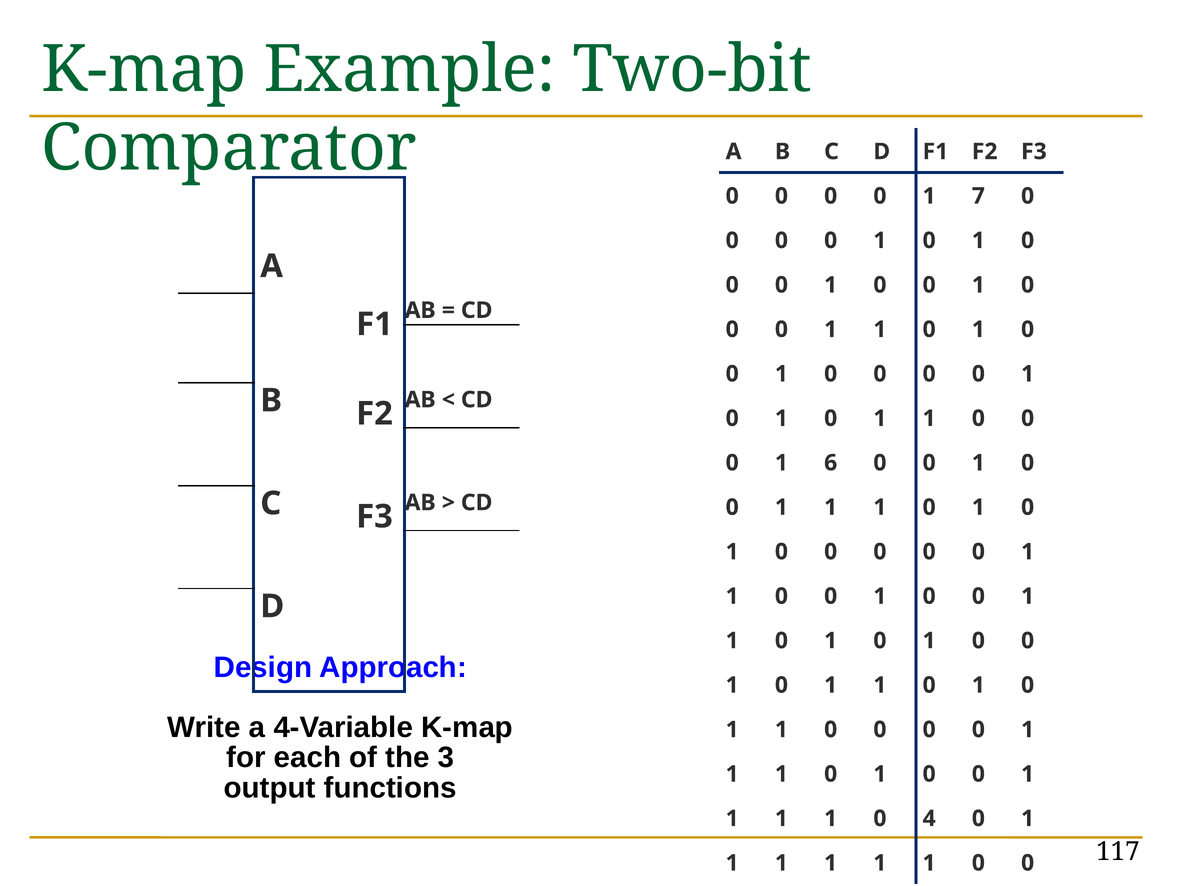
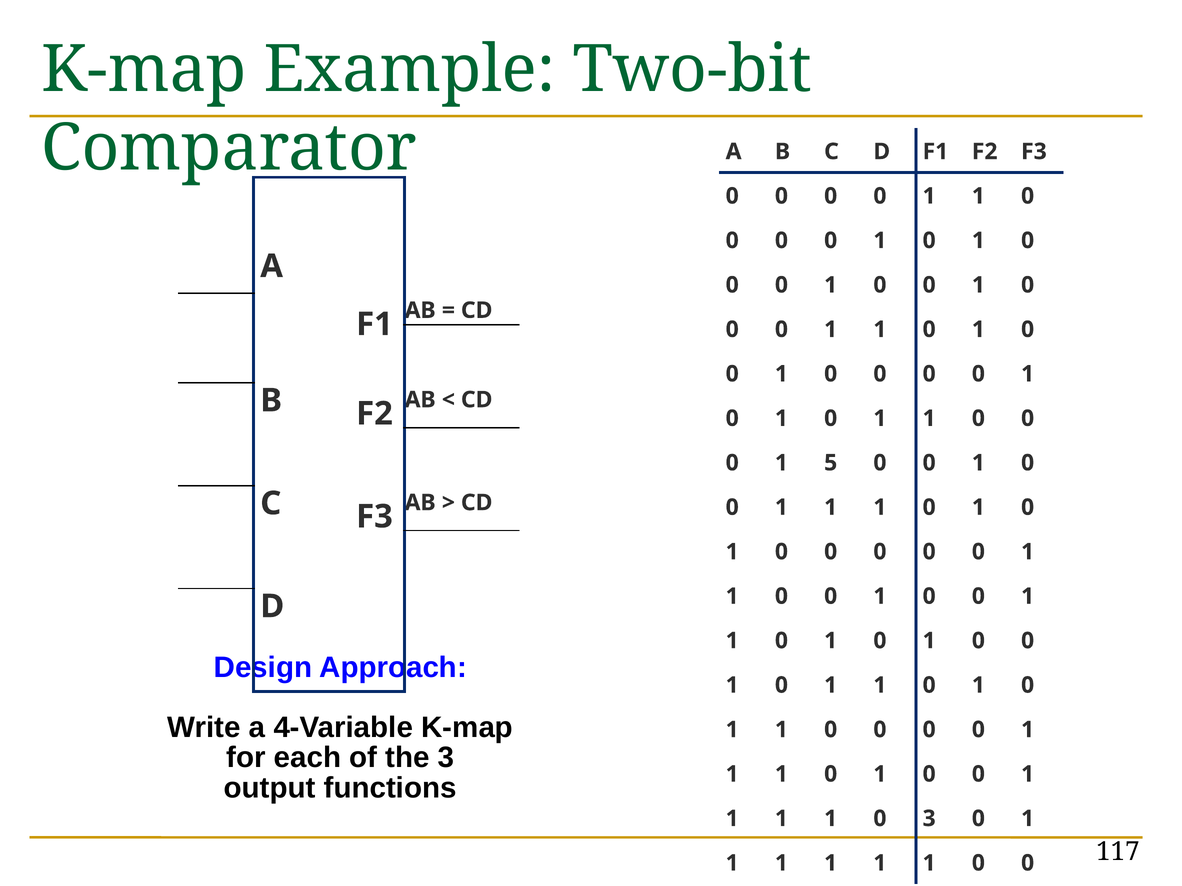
7 at (978, 196): 7 -> 1
6: 6 -> 5
0 4: 4 -> 3
